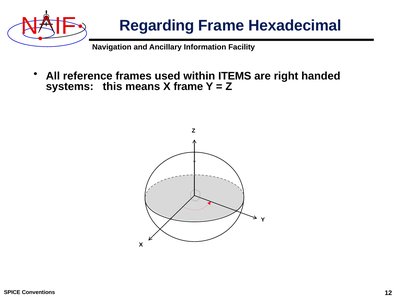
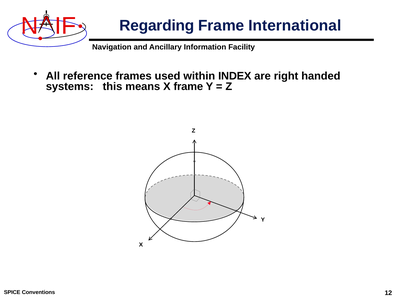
Hexadecimal: Hexadecimal -> International
ITEMS: ITEMS -> INDEX
